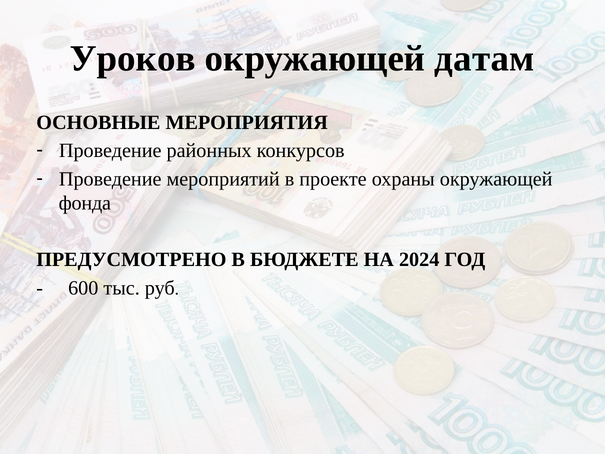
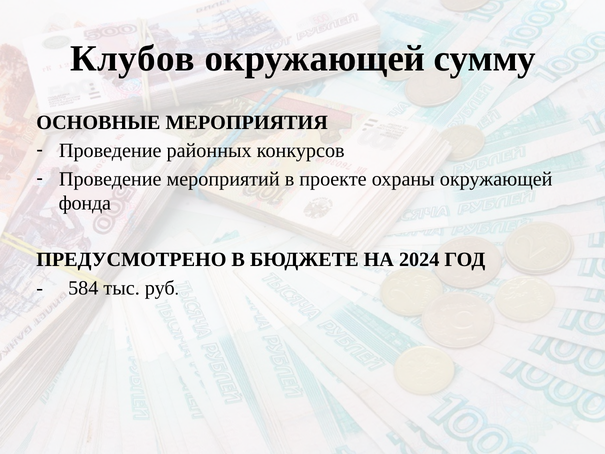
Уроков: Уроков -> Клубов
датам: датам -> сумму
600: 600 -> 584
